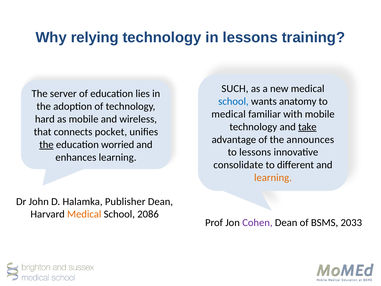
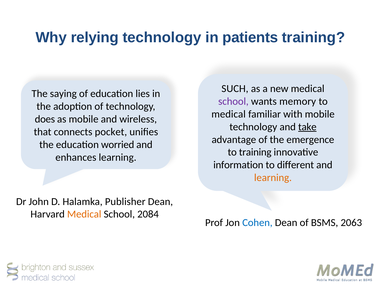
in lessons: lessons -> patients
server: server -> saying
school at (233, 101) colour: blue -> purple
anatomy: anatomy -> memory
hard: hard -> does
announces: announces -> emergence
the at (46, 144) underline: present -> none
to lessons: lessons -> training
consolidate: consolidate -> information
2086: 2086 -> 2084
Cohen colour: purple -> blue
2033: 2033 -> 2063
